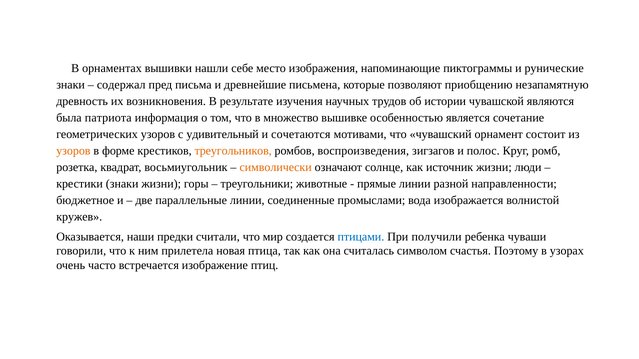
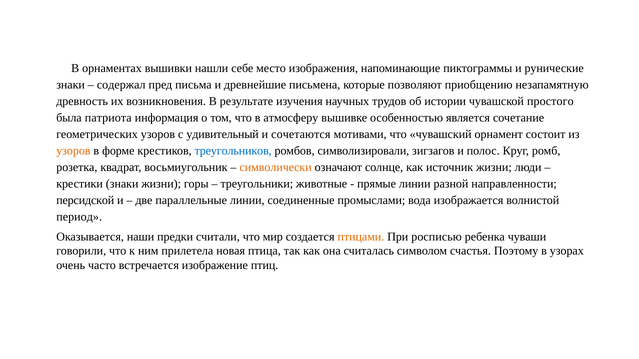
являются: являются -> простого
множество: множество -> атмосферу
треугольников colour: orange -> blue
воспроизведения: воспроизведения -> символизировали
бюджетное: бюджетное -> персидской
кружев: кружев -> период
птицами colour: blue -> orange
получили: получили -> росписью
